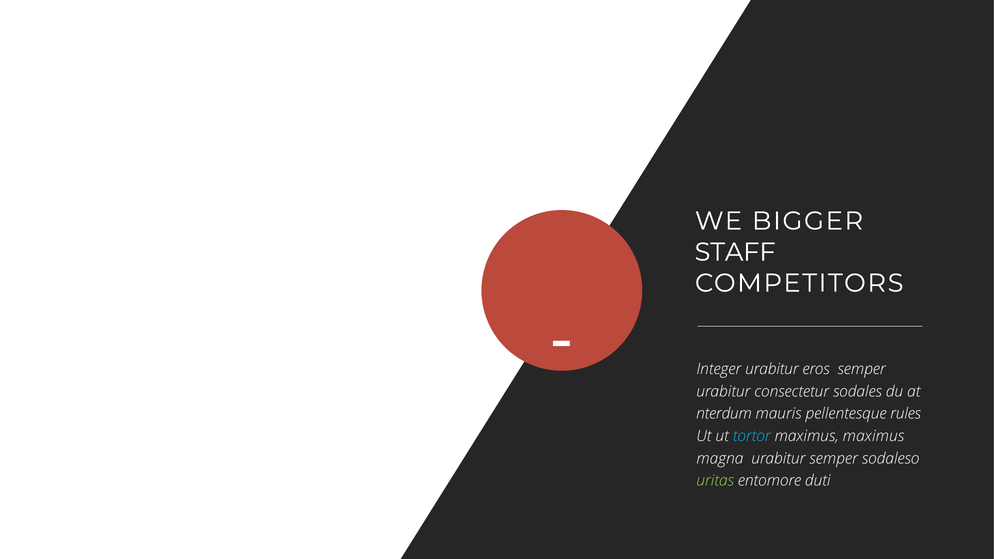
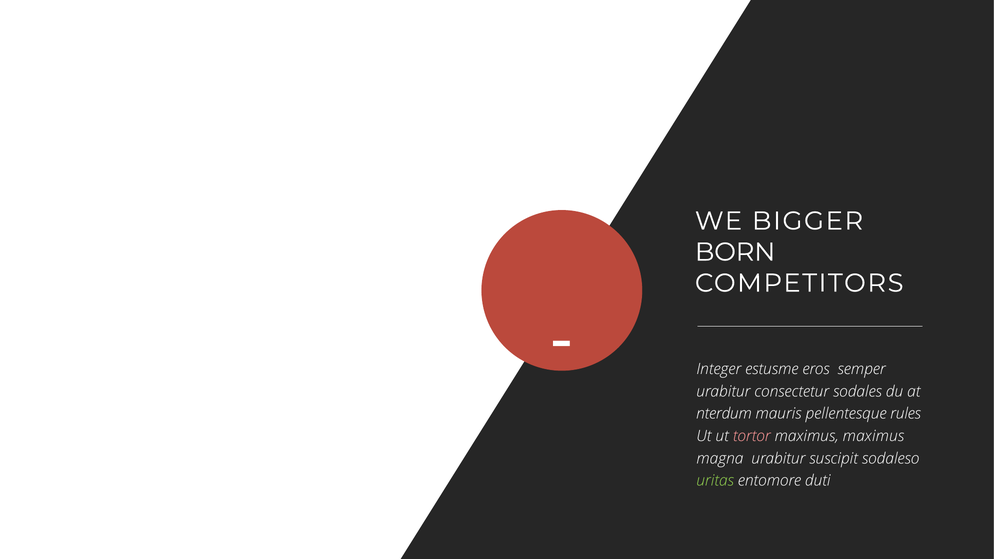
STAFF: STAFF -> BORN
Integer urabitur: urabitur -> estusme
tortor colour: light blue -> pink
urabitur semper: semper -> suscipit
